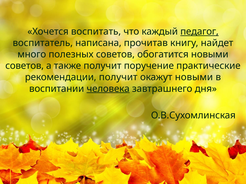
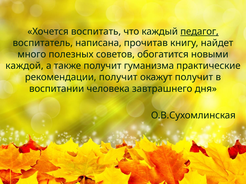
советов at (25, 66): советов -> каждой
поручение: поручение -> гуманизма
окажут новыми: новыми -> получит
человека underline: present -> none
